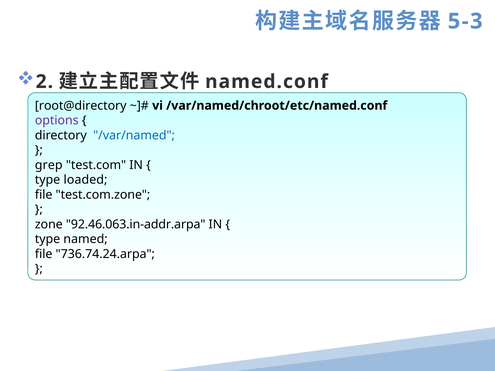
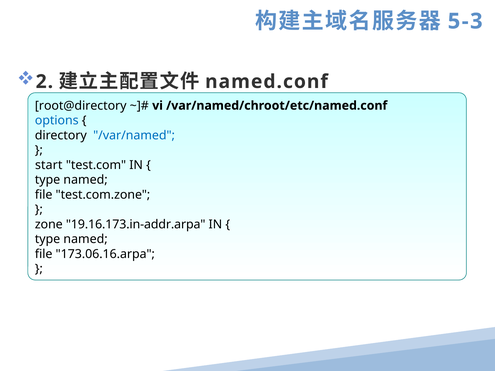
options colour: purple -> blue
grep: grep -> start
loaded at (85, 180): loaded -> named
92.46.063.in-addr.arpa: 92.46.063.in-addr.arpa -> 19.16.173.in-addr.arpa
736.74.24.arpa: 736.74.24.arpa -> 173.06.16.arpa
